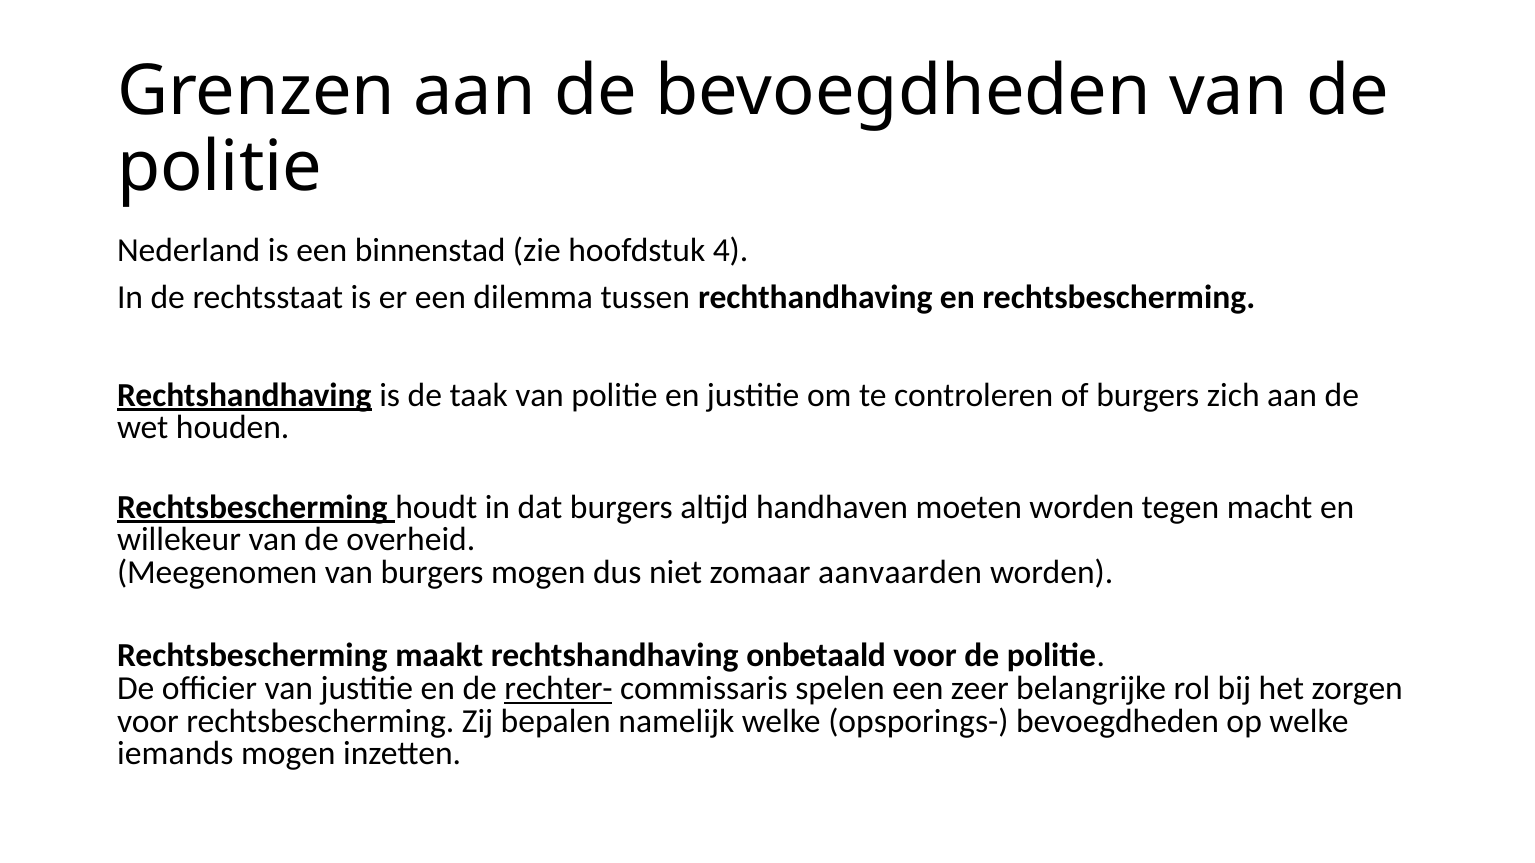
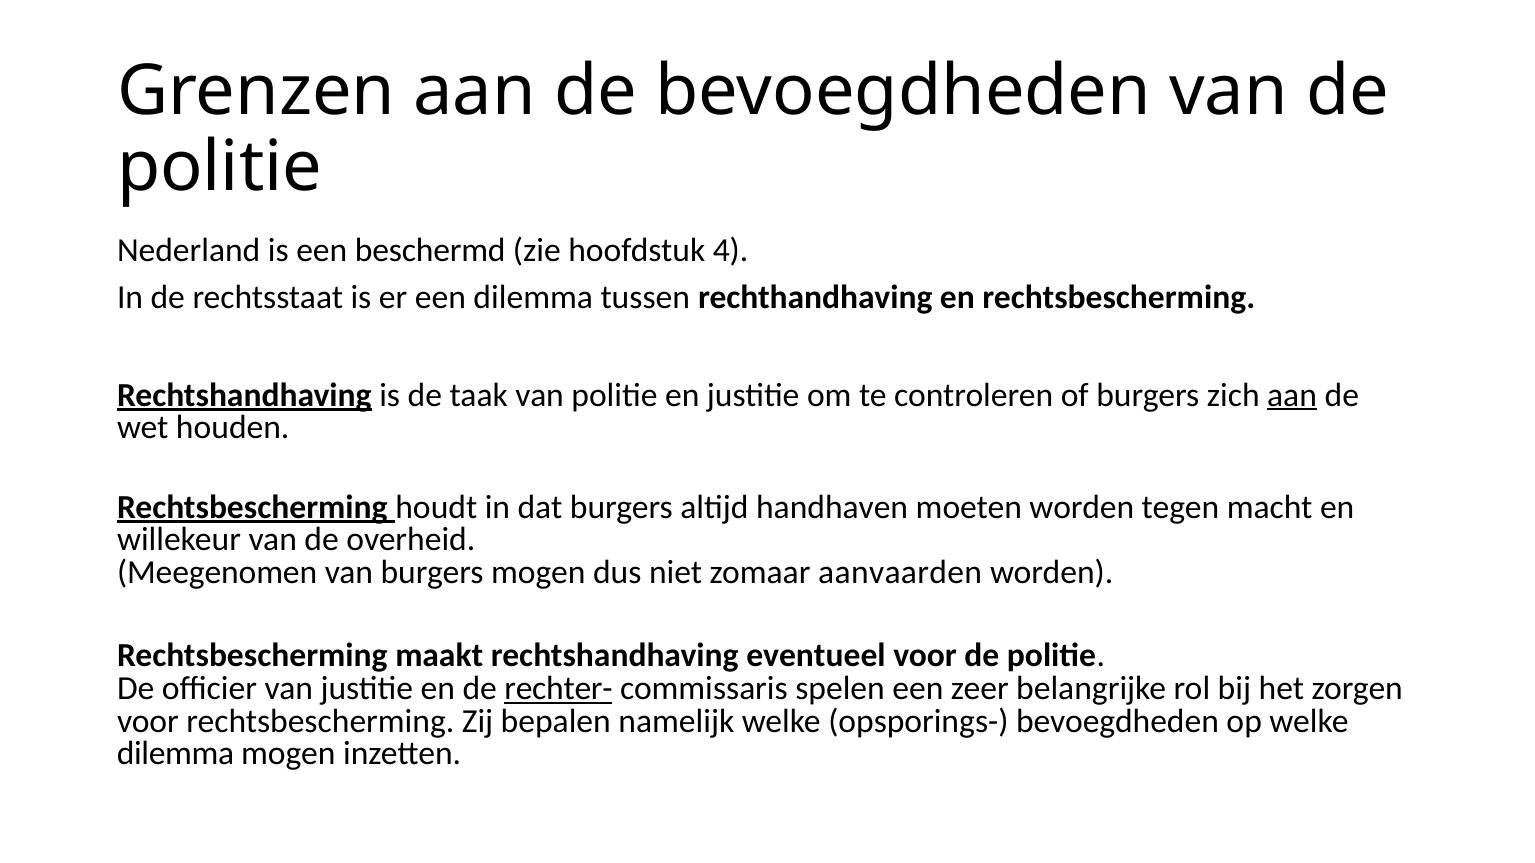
binnenstad: binnenstad -> beschermd
aan at (1292, 395) underline: none -> present
onbetaald: onbetaald -> eventueel
iemands at (175, 754): iemands -> dilemma
